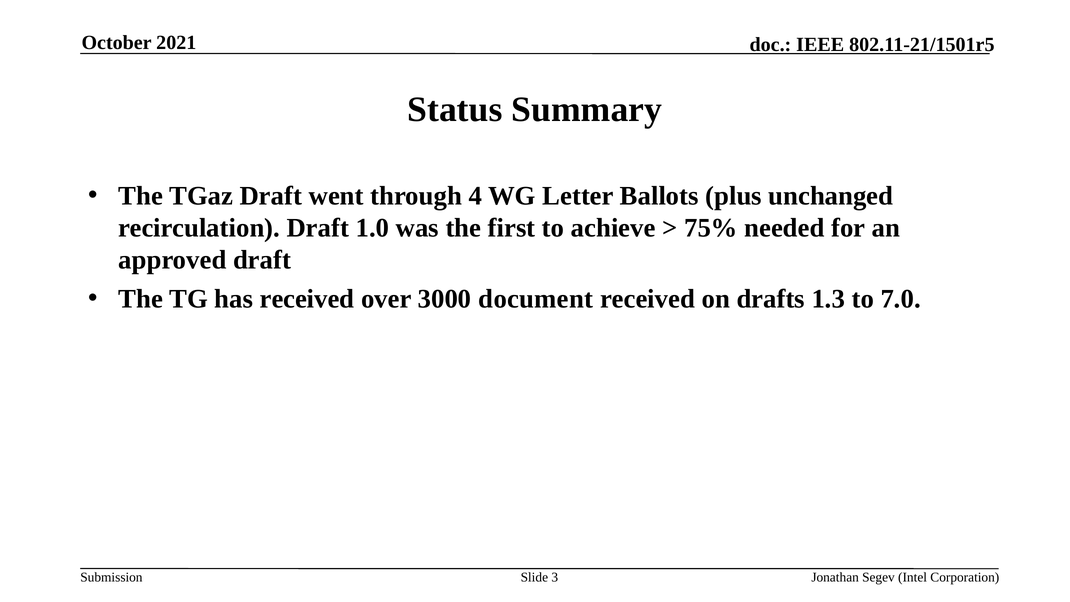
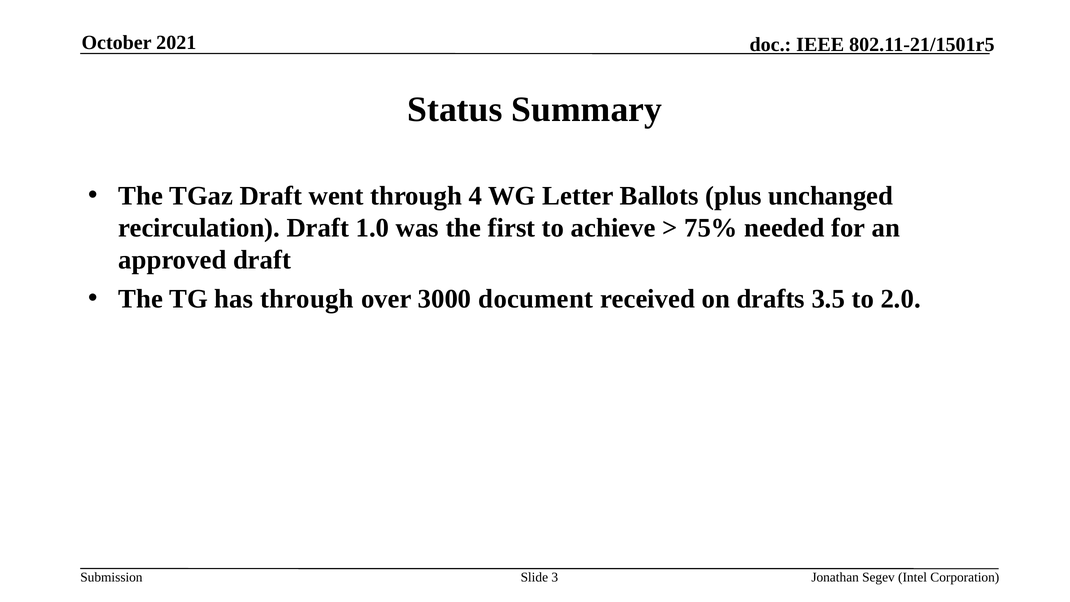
has received: received -> through
1.3: 1.3 -> 3.5
7.0: 7.0 -> 2.0
